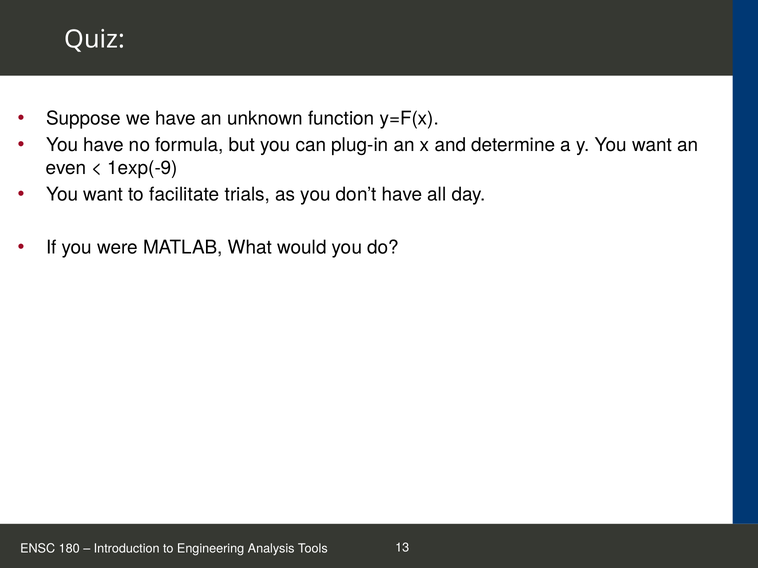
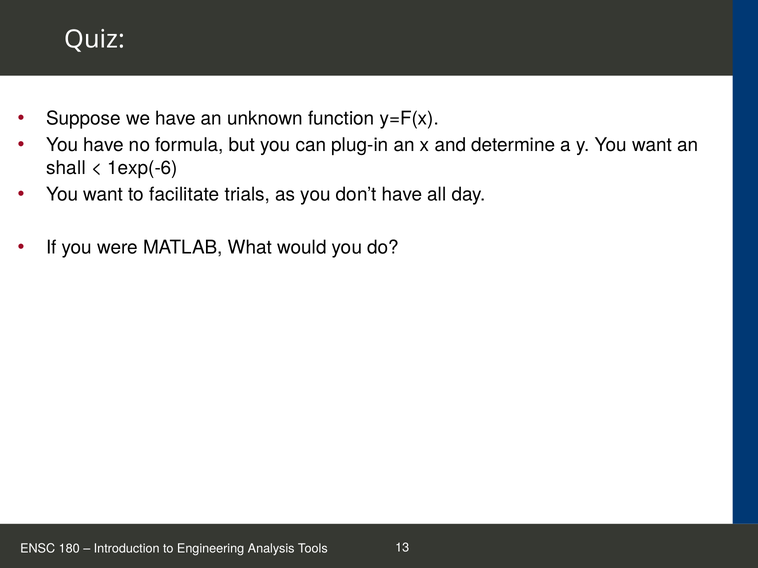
even: even -> shall
1exp(-9: 1exp(-9 -> 1exp(-6
